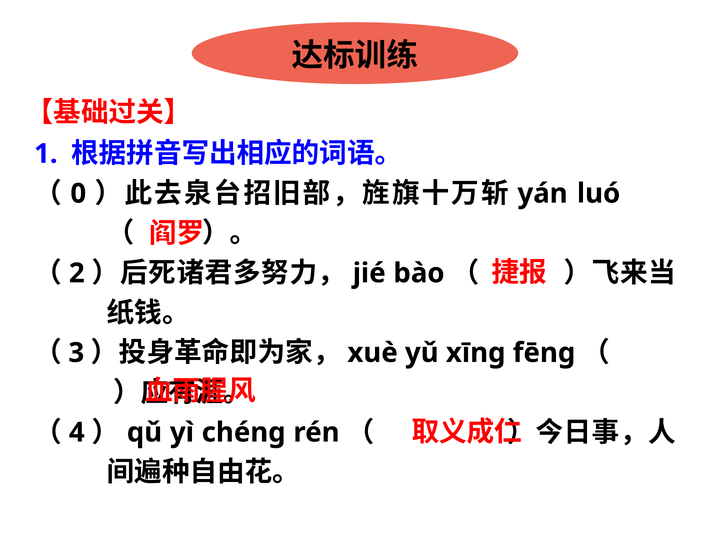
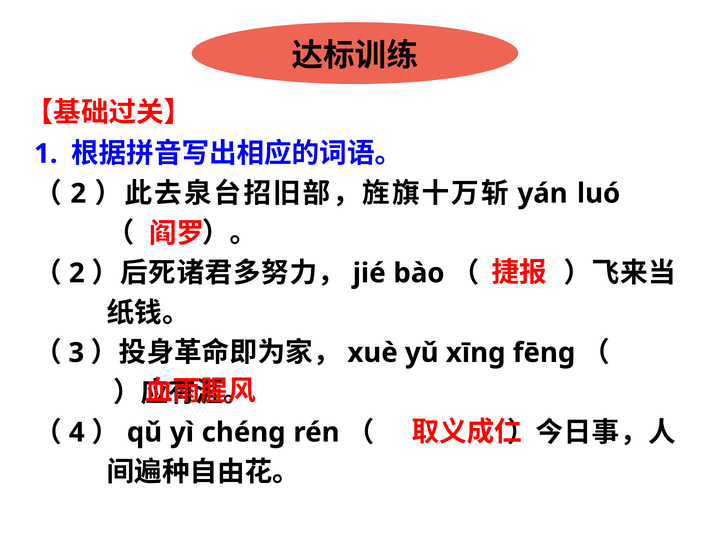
0 at (78, 193): 0 -> 2
